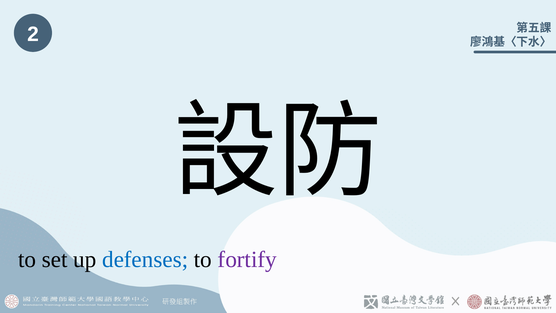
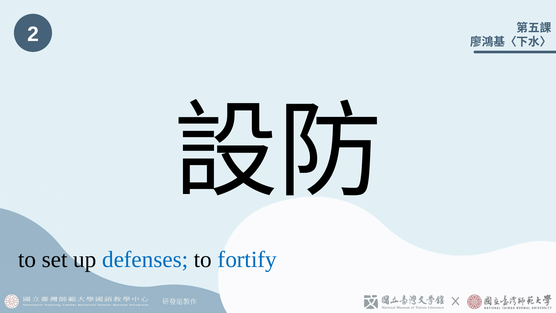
fortify colour: purple -> blue
